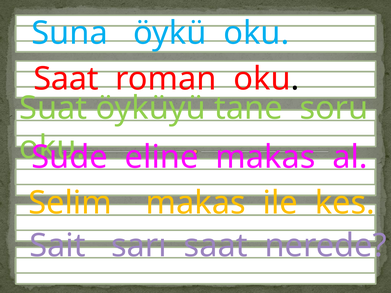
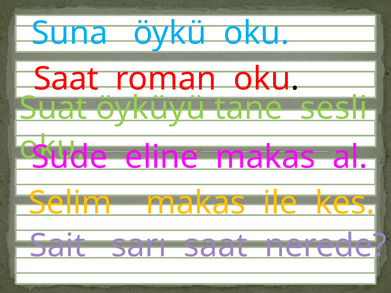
soru: soru -> sesli
